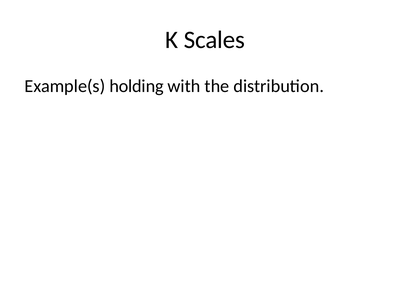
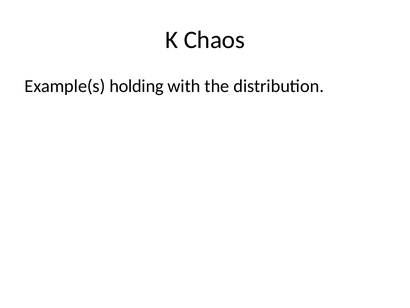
Scales: Scales -> Chaos
